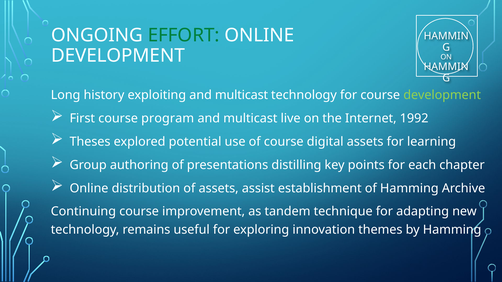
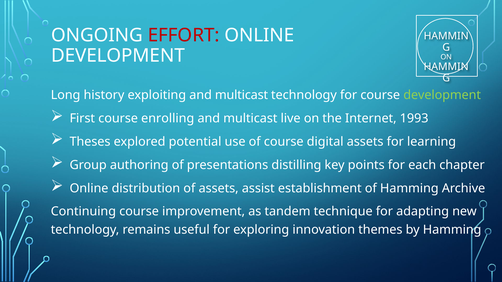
EFFORT colour: green -> red
program: program -> enrolling
1992: 1992 -> 1993
